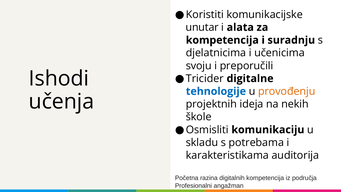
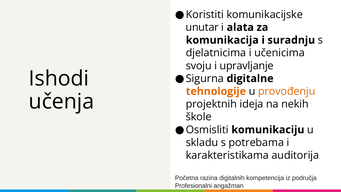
kompetencija at (222, 40): kompetencija -> komunikacija
preporučili: preporučili -> upravljanje
Tricider: Tricider -> Sigurna
tehnologije colour: blue -> orange
